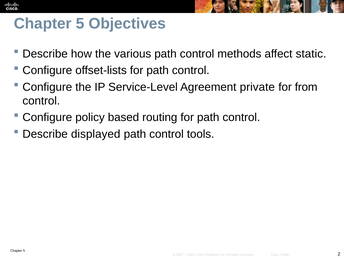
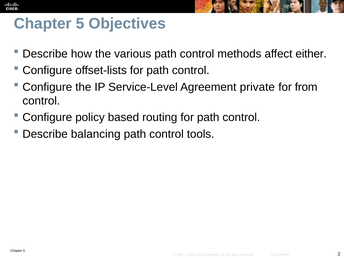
static: static -> either
displayed: displayed -> balancing
